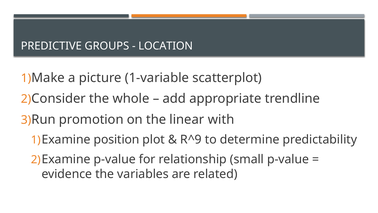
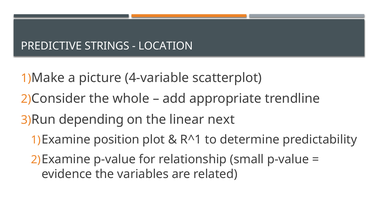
GROUPS: GROUPS -> STRINGS
1-variable: 1-variable -> 4-variable
promotion: promotion -> depending
with: with -> next
R^9: R^9 -> R^1
